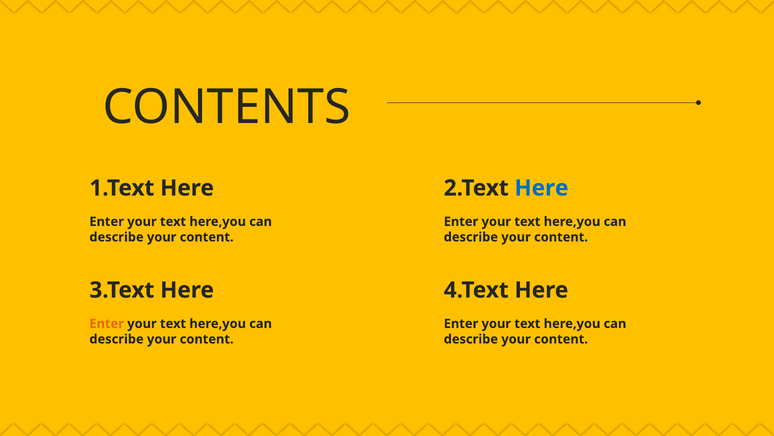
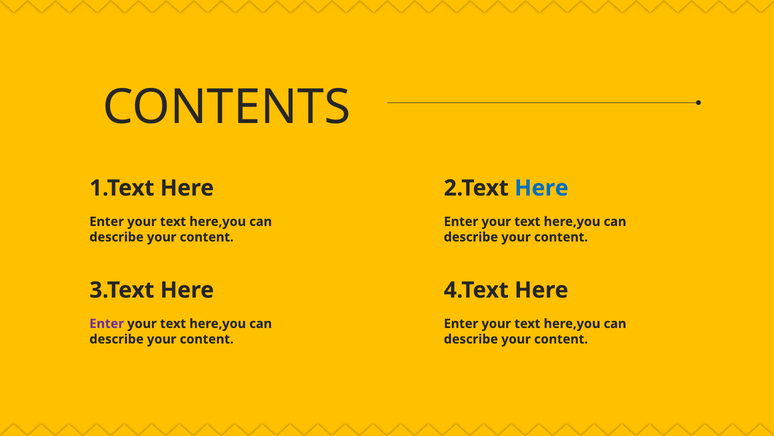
Enter at (107, 323) colour: orange -> purple
